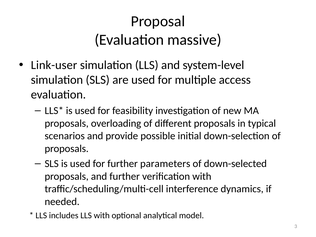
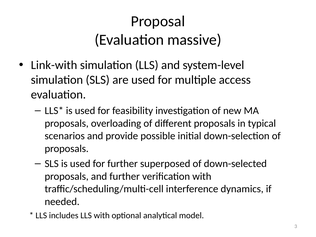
Link-user: Link-user -> Link-with
parameters: parameters -> superposed
